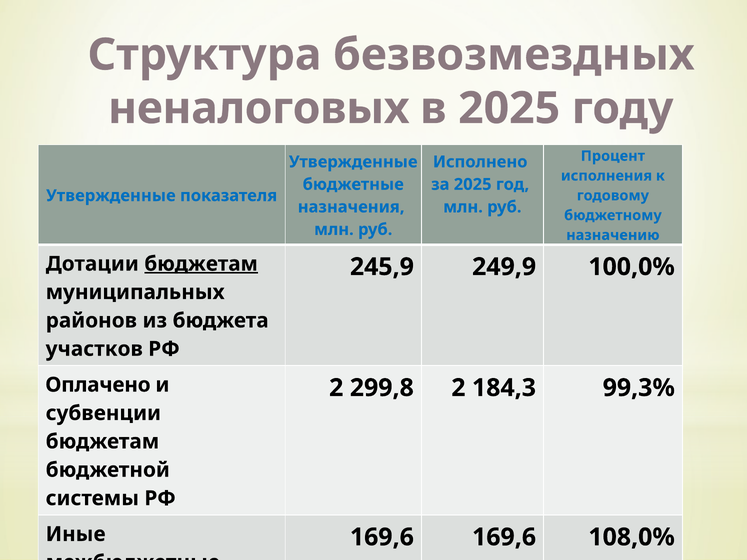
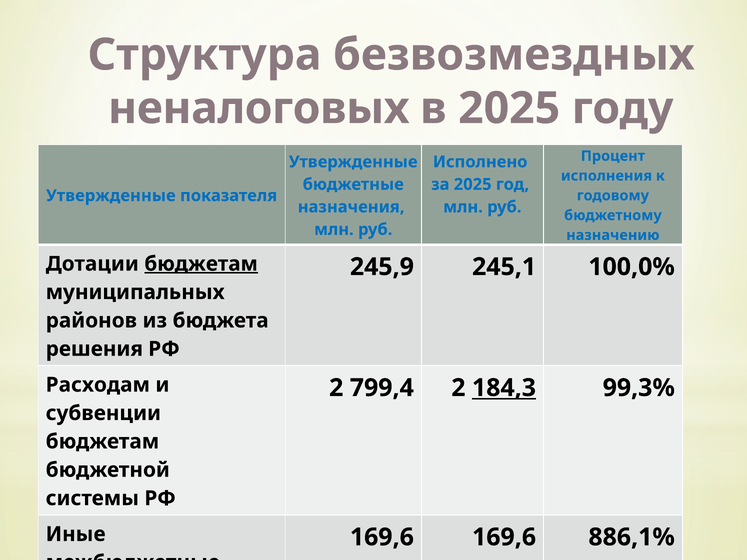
249,9: 249,9 -> 245,1
участков: участков -> решения
Оплачено: Оплачено -> Расходам
299,8: 299,8 -> 799,4
184,3 underline: none -> present
108,0%: 108,0% -> 886,1%
